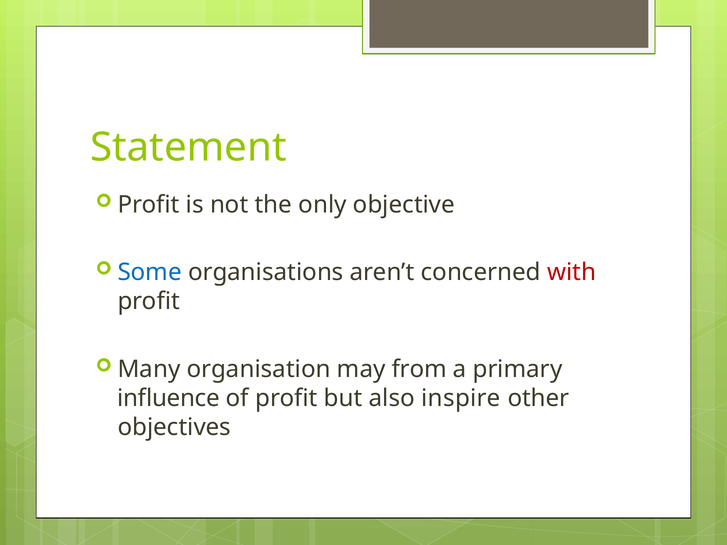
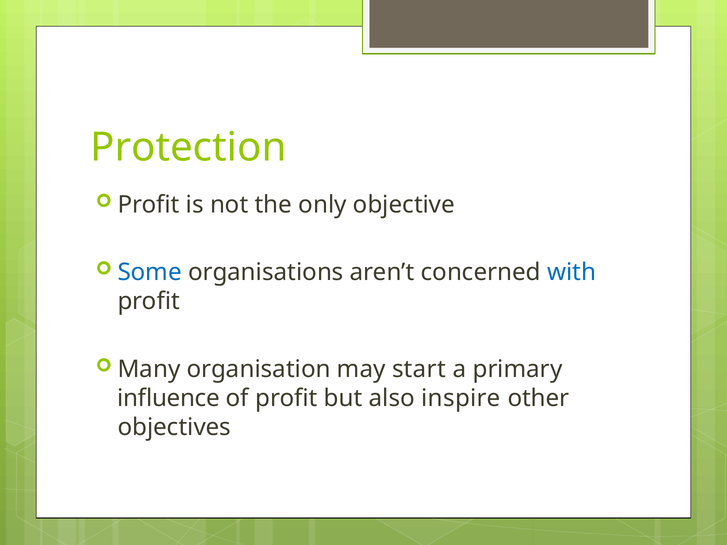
Statement: Statement -> Protection
with colour: red -> blue
from: from -> start
